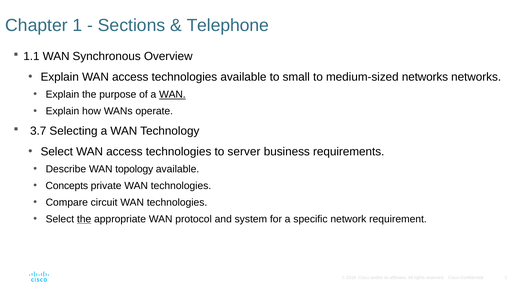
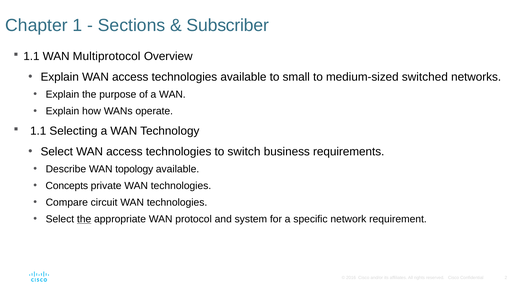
Telephone: Telephone -> Subscriber
Synchronous: Synchronous -> Multiprotocol
medium-sized networks: networks -> switched
WAN at (172, 95) underline: present -> none
3.7 at (38, 131): 3.7 -> 1.1
server: server -> switch
